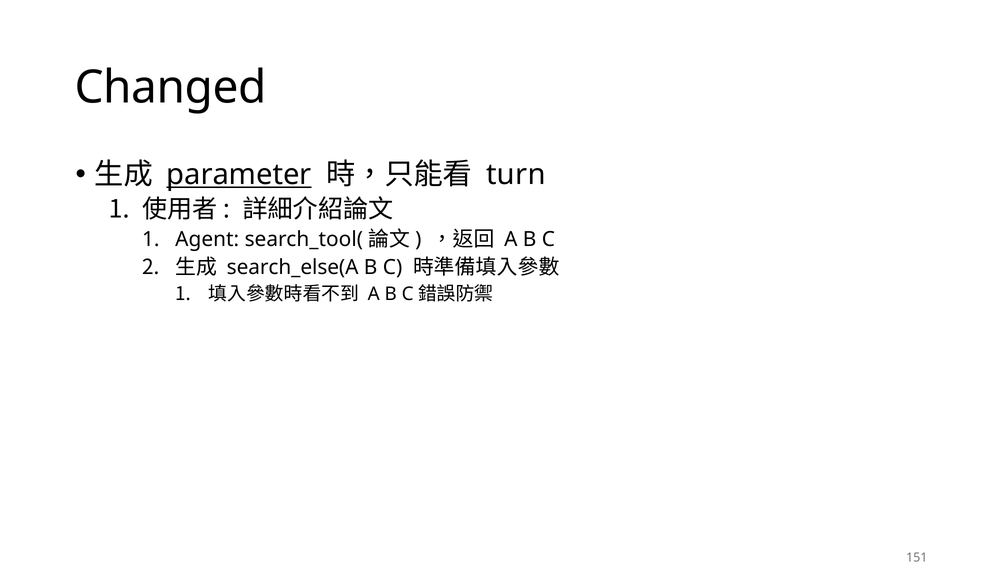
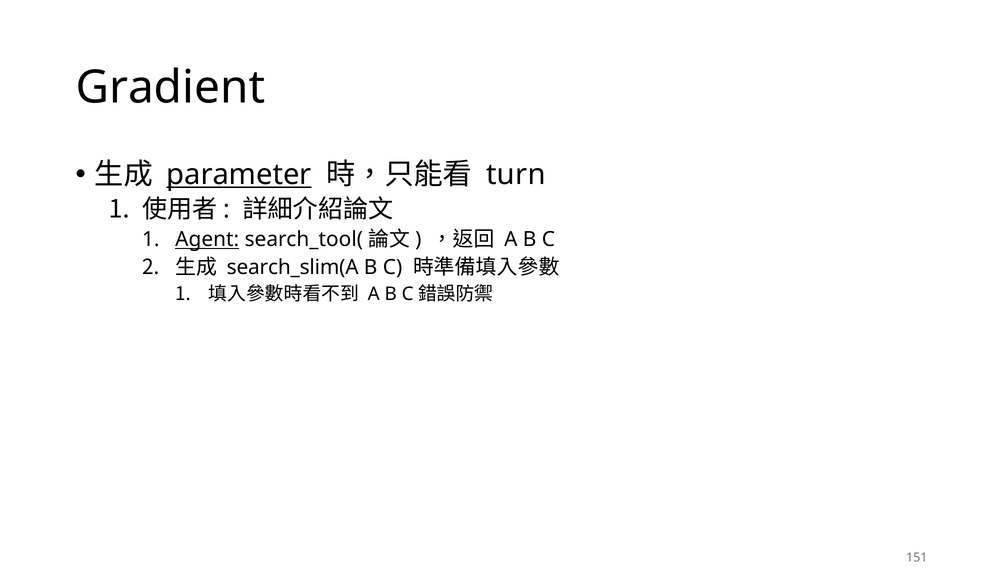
Changed: Changed -> Gradient
Agent underline: none -> present
search_else(A: search_else(A -> search_slim(A
